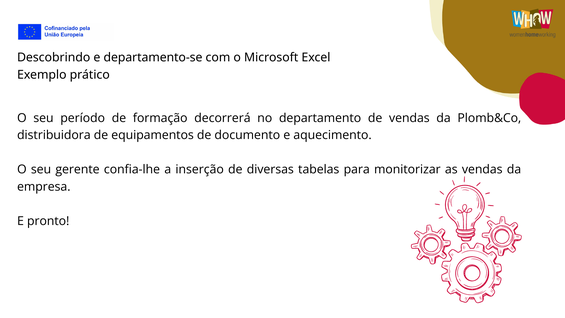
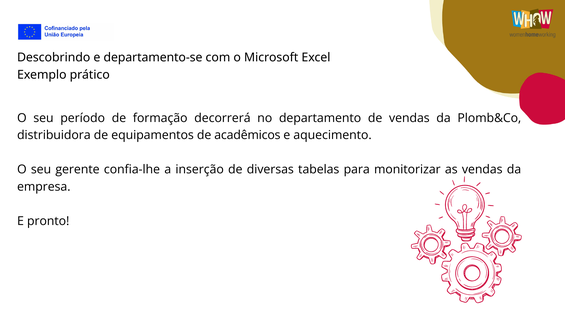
documento: documento -> acadêmicos
